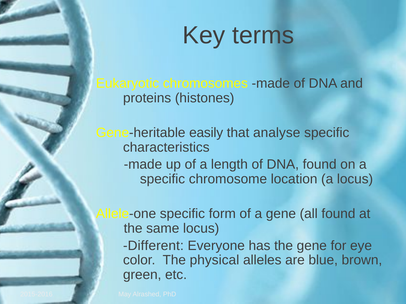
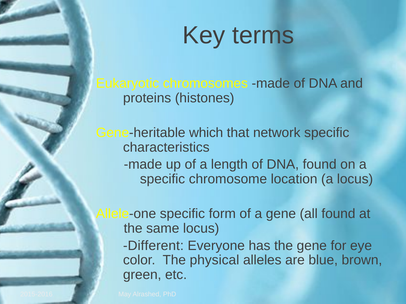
easily: easily -> which
analyse: analyse -> network
